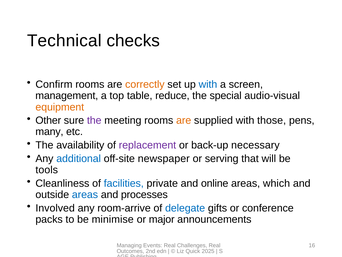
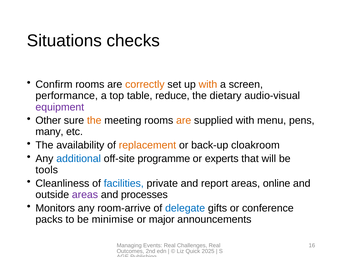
Technical: Technical -> Situations
with at (208, 84) colour: blue -> orange
management: management -> performance
special: special -> dietary
equipment colour: orange -> purple
the at (94, 120) colour: purple -> orange
those: those -> menu
replacement colour: purple -> orange
necessary: necessary -> cloakroom
newspaper: newspaper -> programme
serving: serving -> experts
online: online -> report
which: which -> online
areas at (85, 194) colour: blue -> purple
Involved: Involved -> Monitors
